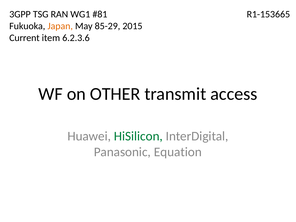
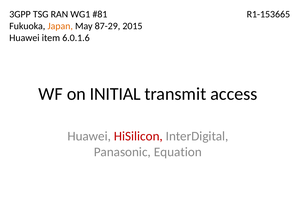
85-29: 85-29 -> 87-29
Current at (24, 38): Current -> Huawei
6.2.3.6: 6.2.3.6 -> 6.0.1.6
OTHER: OTHER -> INITIAL
HiSilicon colour: green -> red
